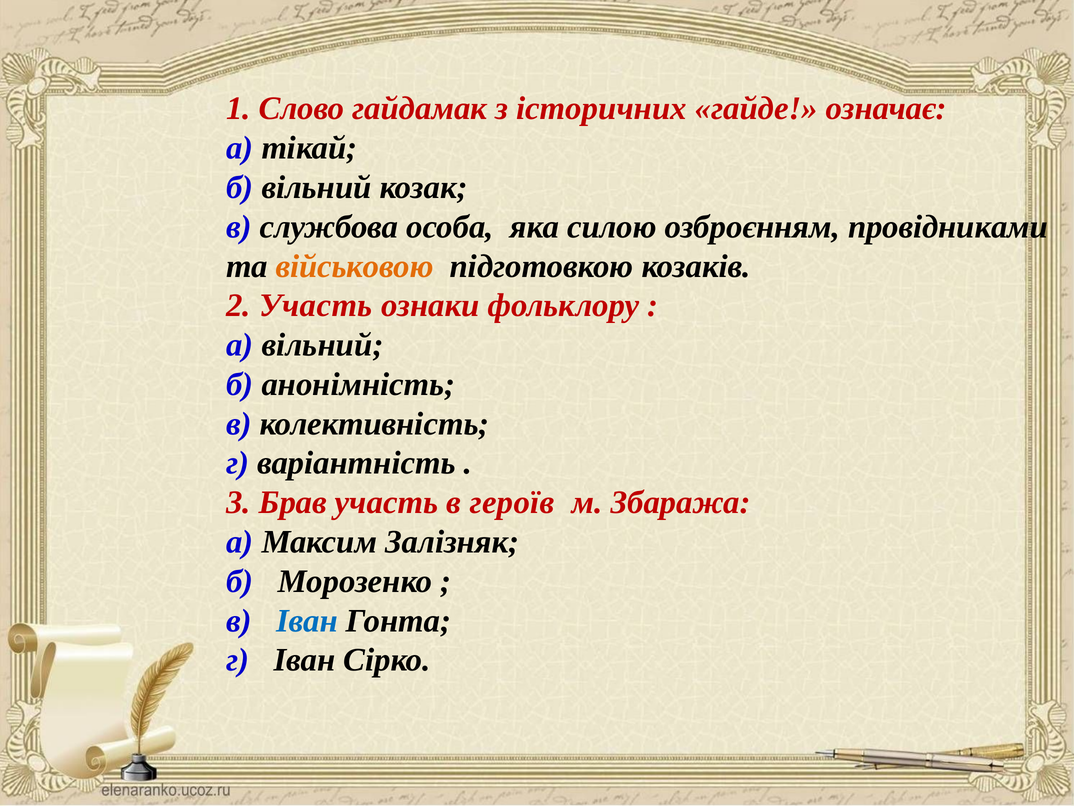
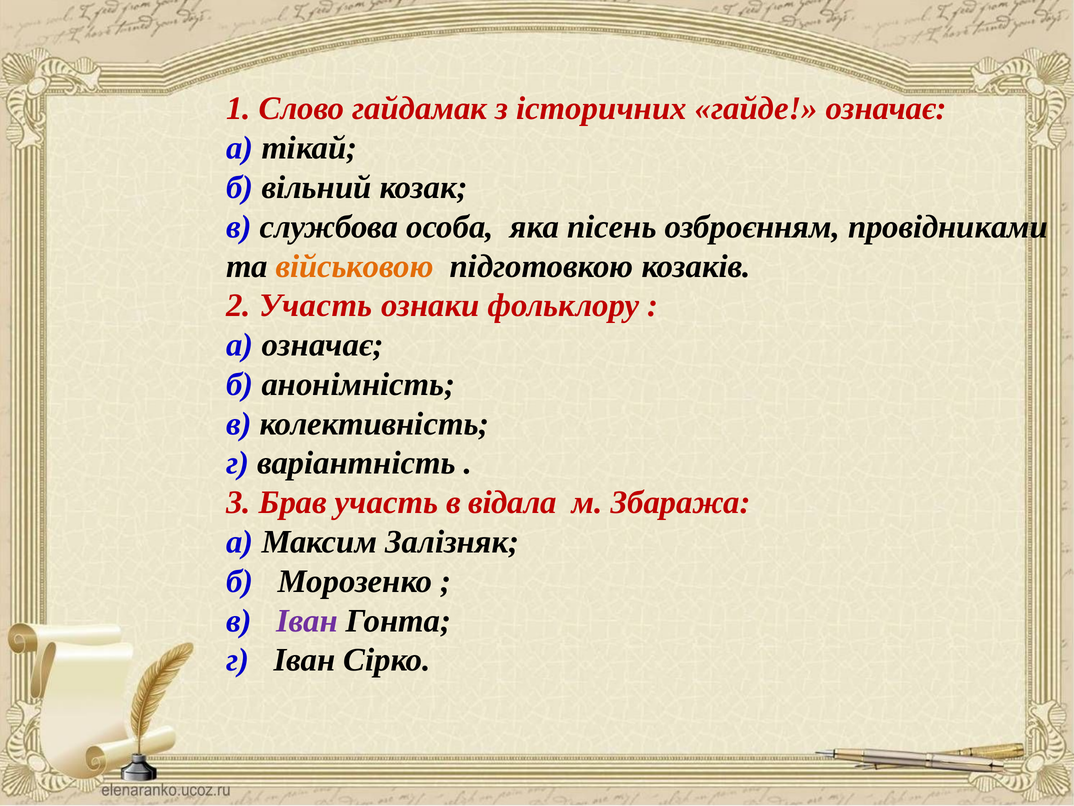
силою: силою -> пісень
а вільний: вільний -> означає
героїв: героїв -> відала
Іван at (307, 620) colour: blue -> purple
